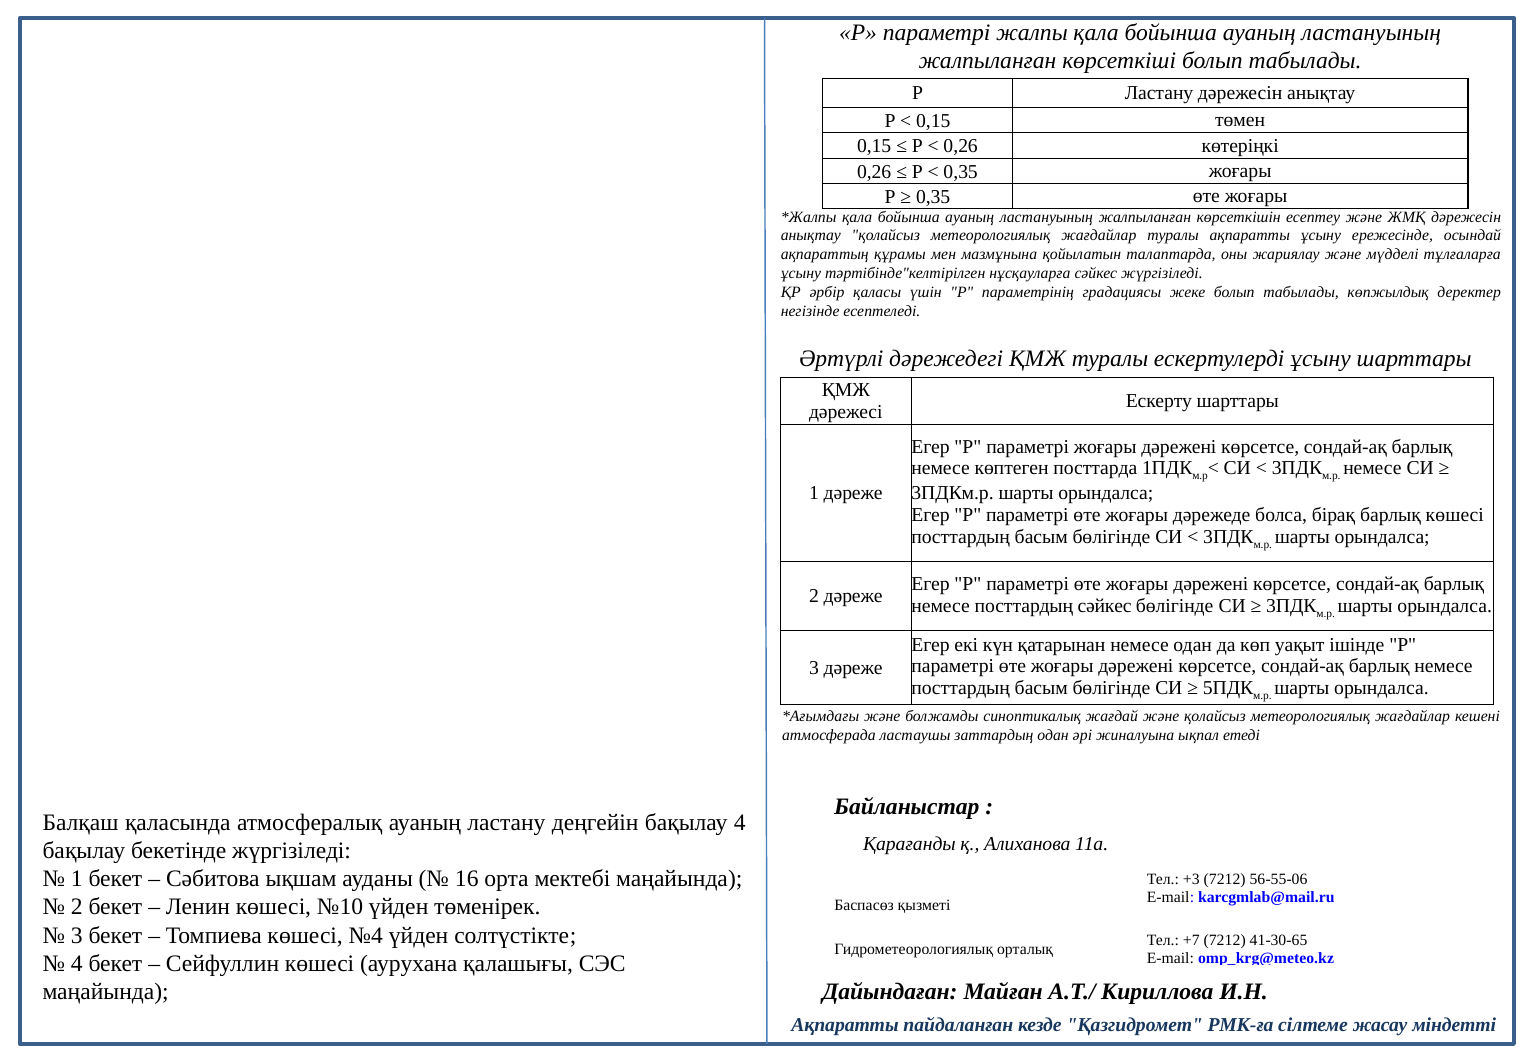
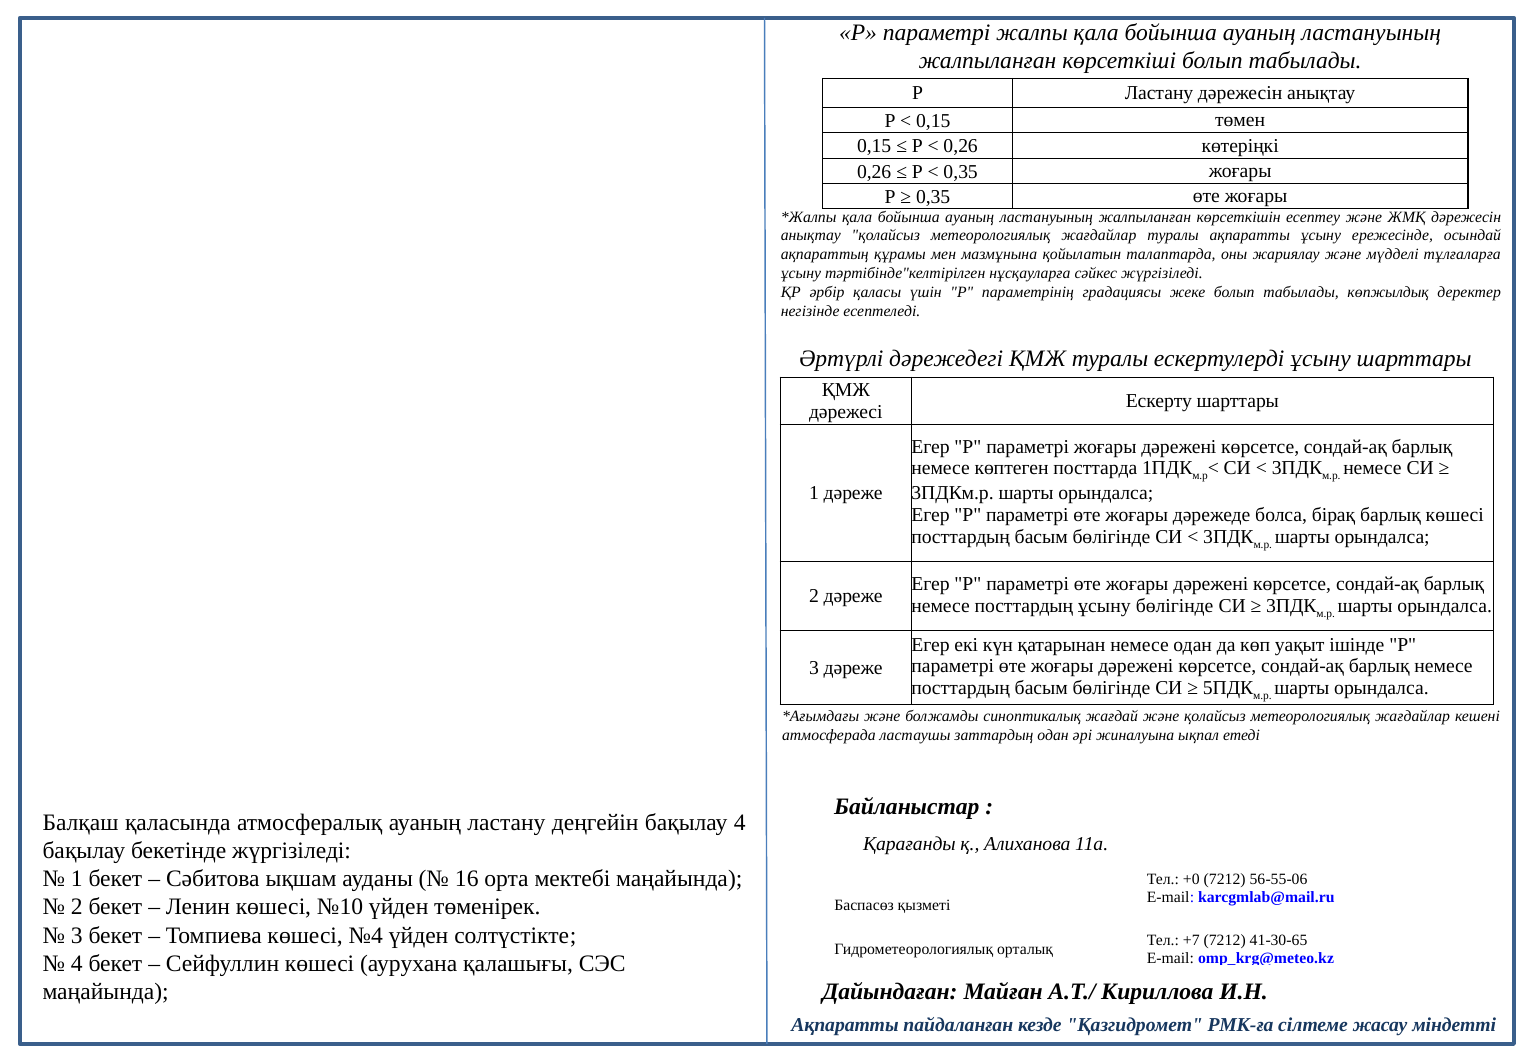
посттардың сәйкес: сәйкес -> ұсыну
+3: +3 -> +0
